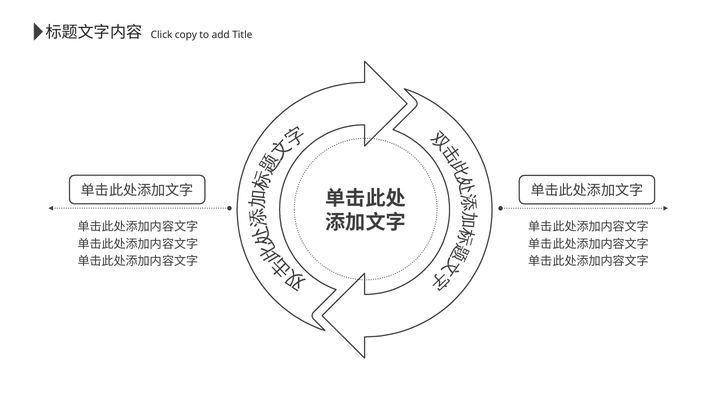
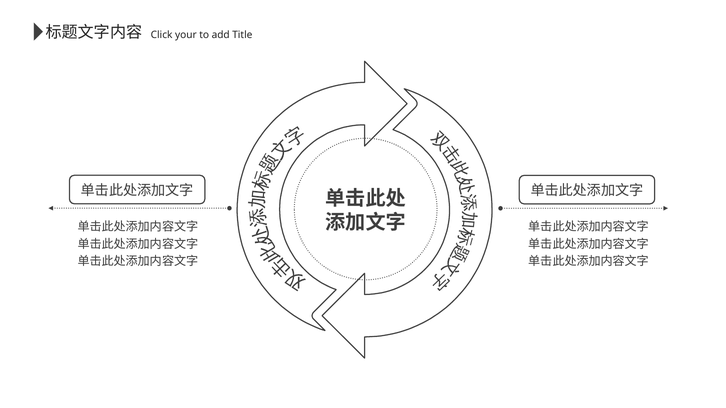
copy: copy -> your
